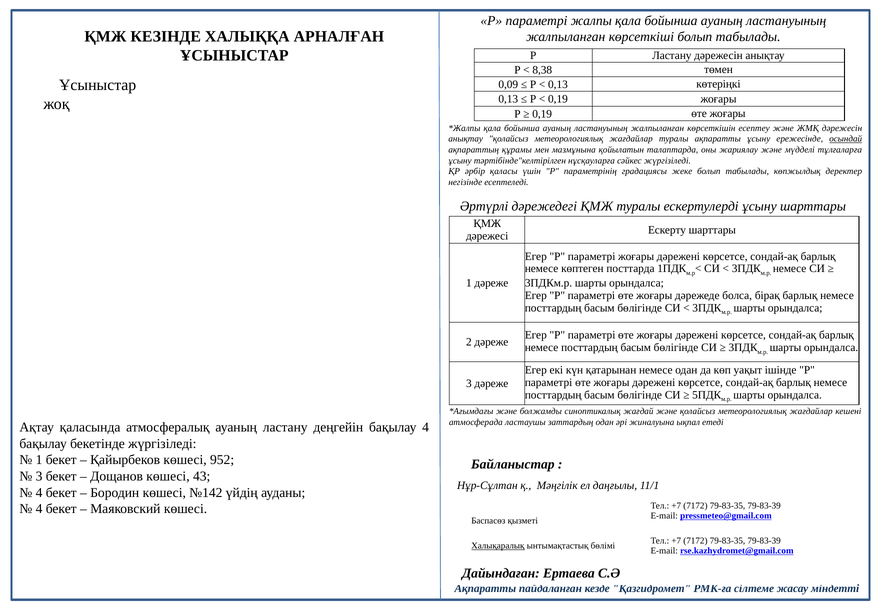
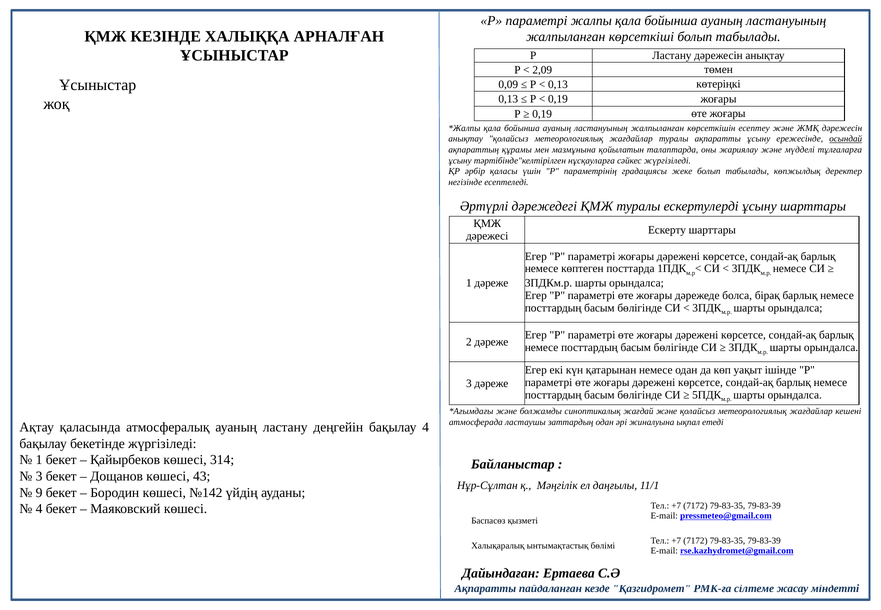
8,38: 8,38 -> 2,09
952: 952 -> 314
4 at (39, 492): 4 -> 9
Халықаралық underline: present -> none
